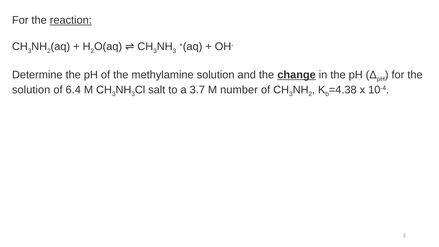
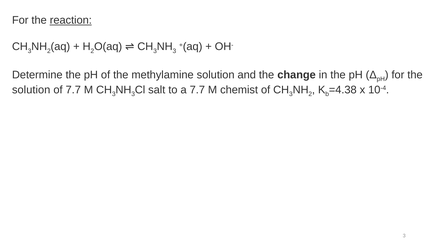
change underline: present -> none
of 6.4: 6.4 -> 7.7
a 3.7: 3.7 -> 7.7
number: number -> chemist
